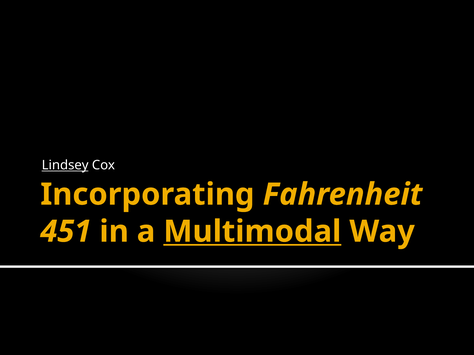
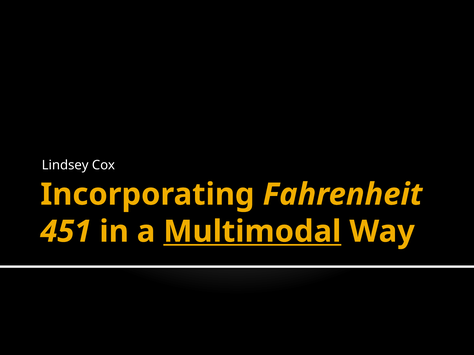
Lindsey underline: present -> none
